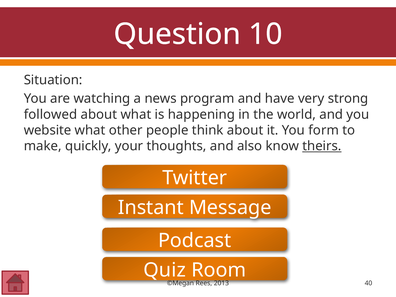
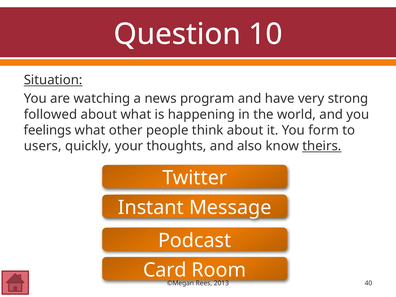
Situation underline: none -> present
website: website -> feelings
make: make -> users
Quiz: Quiz -> Card
